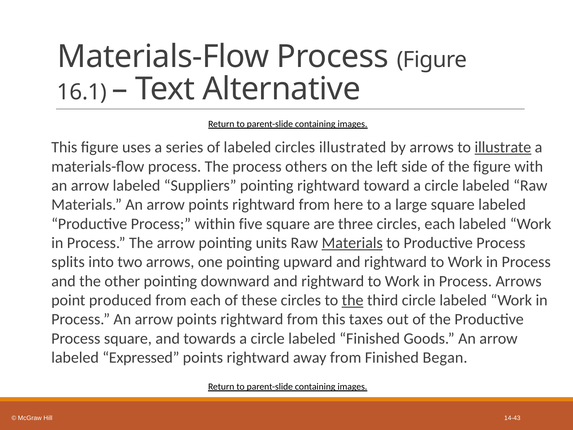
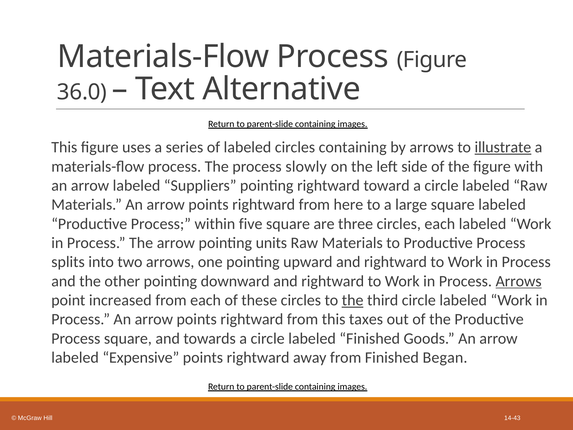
16.1: 16.1 -> 36.0
circles illustrated: illustrated -> containing
others: others -> slowly
Materials at (352, 243) underline: present -> none
Arrows at (519, 281) underline: none -> present
produced: produced -> increased
Expressed: Expressed -> Expensive
